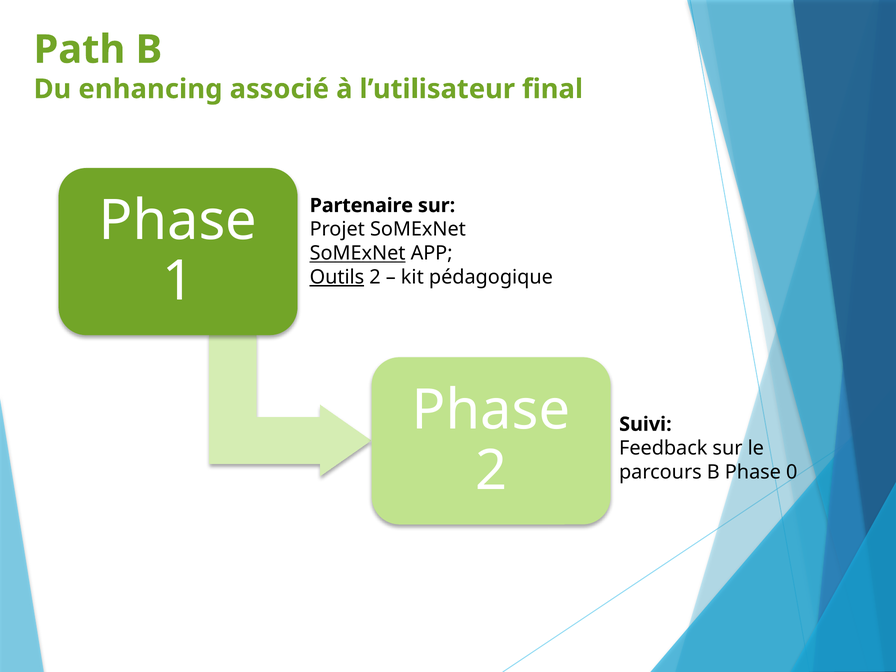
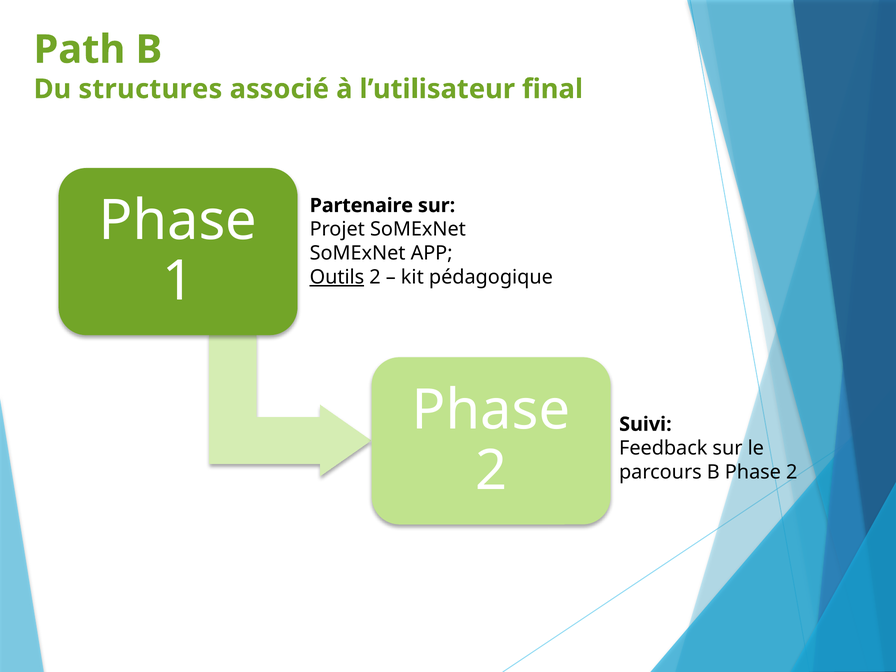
enhancing: enhancing -> structures
SoMExNet at (358, 253) underline: present -> none
B Phase 0: 0 -> 2
